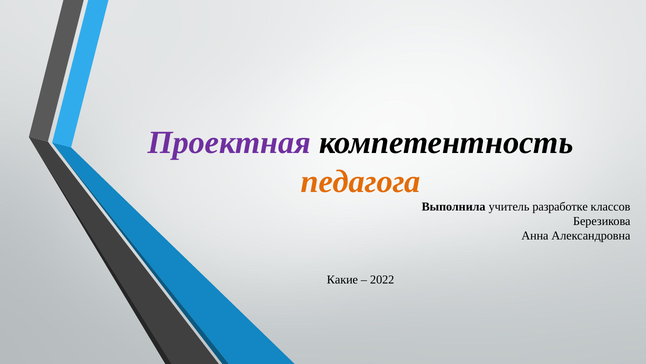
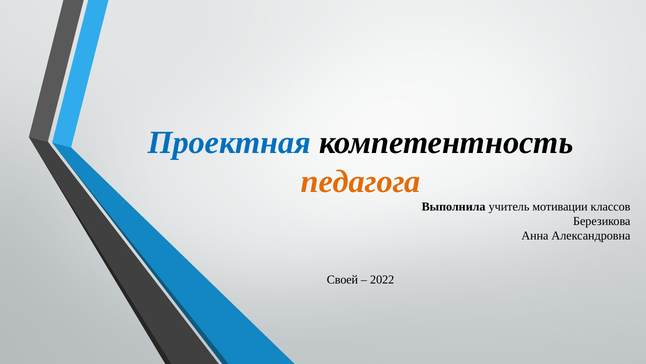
Проектная colour: purple -> blue
разработке: разработке -> мотивации
Какие: Какие -> Своей
